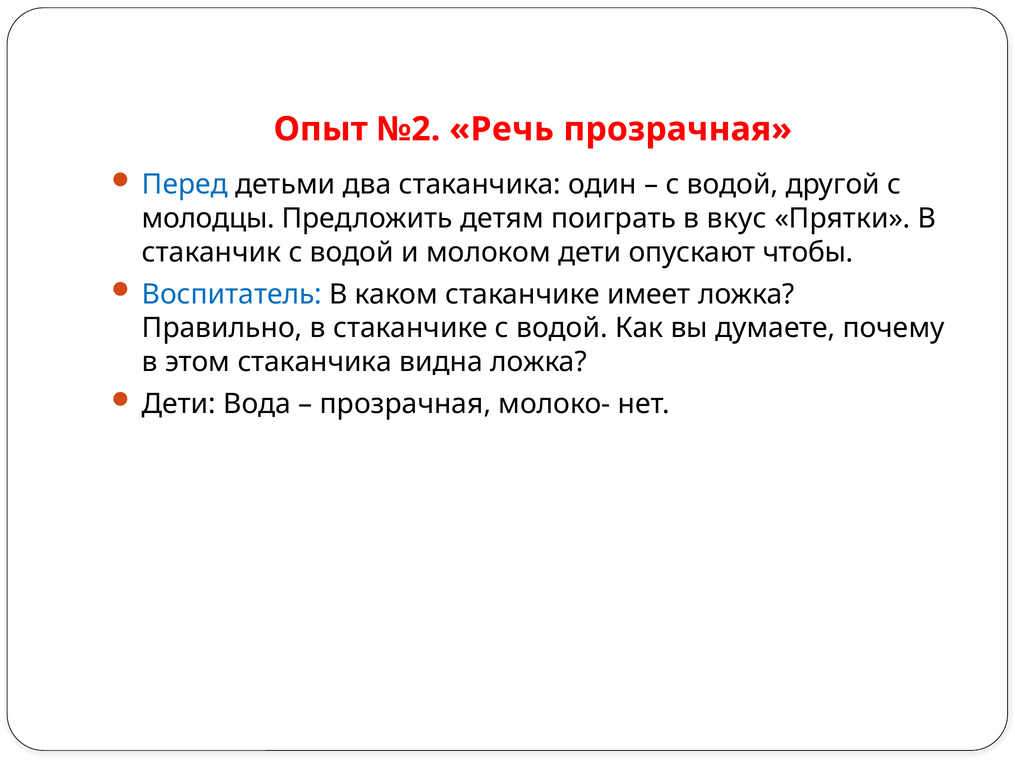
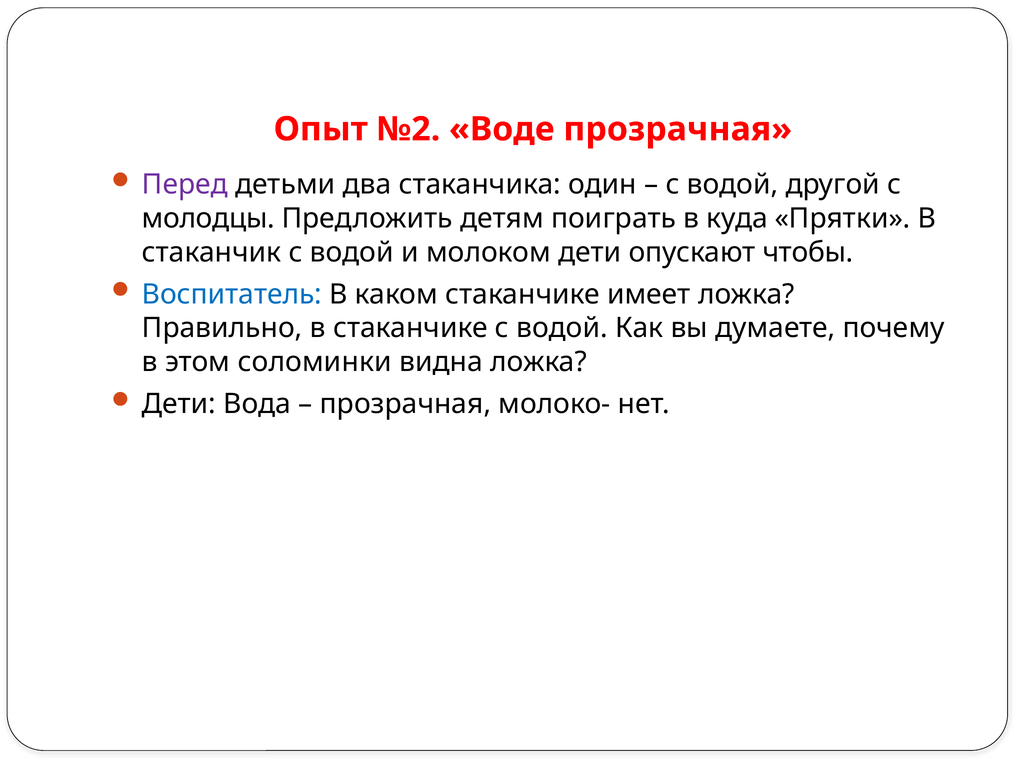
Речь: Речь -> Воде
Перед colour: blue -> purple
вкус: вкус -> куда
этом стаканчика: стаканчика -> соломинки
